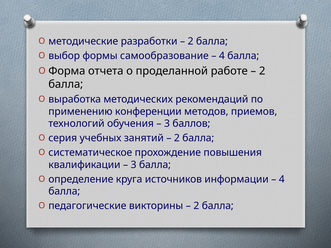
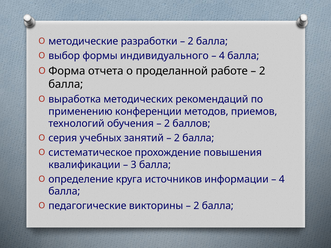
самообразование: самообразование -> индивидуального
3 at (167, 124): 3 -> 2
